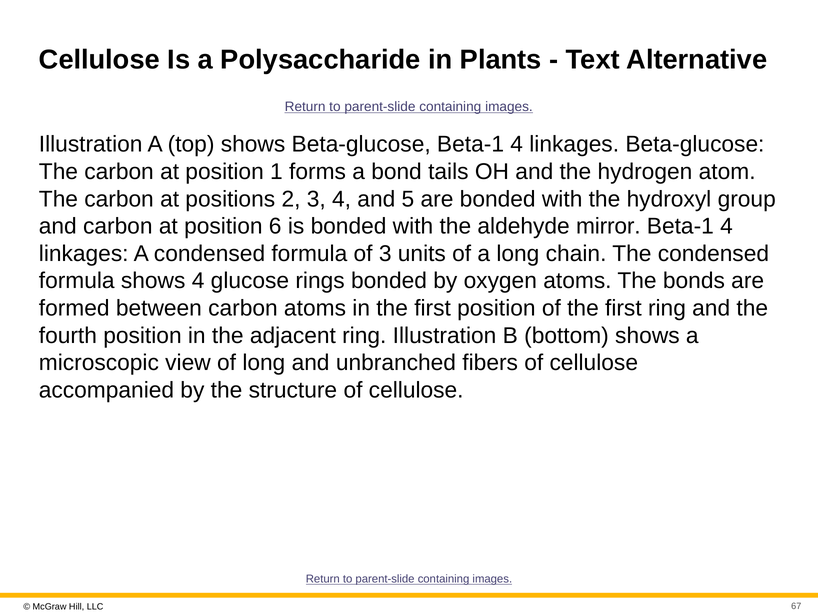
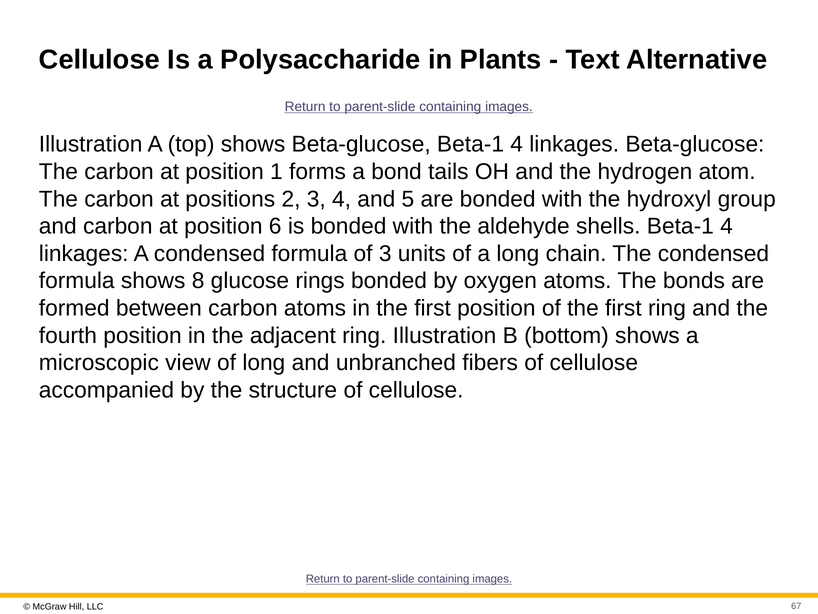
mirror: mirror -> shells
shows 4: 4 -> 8
